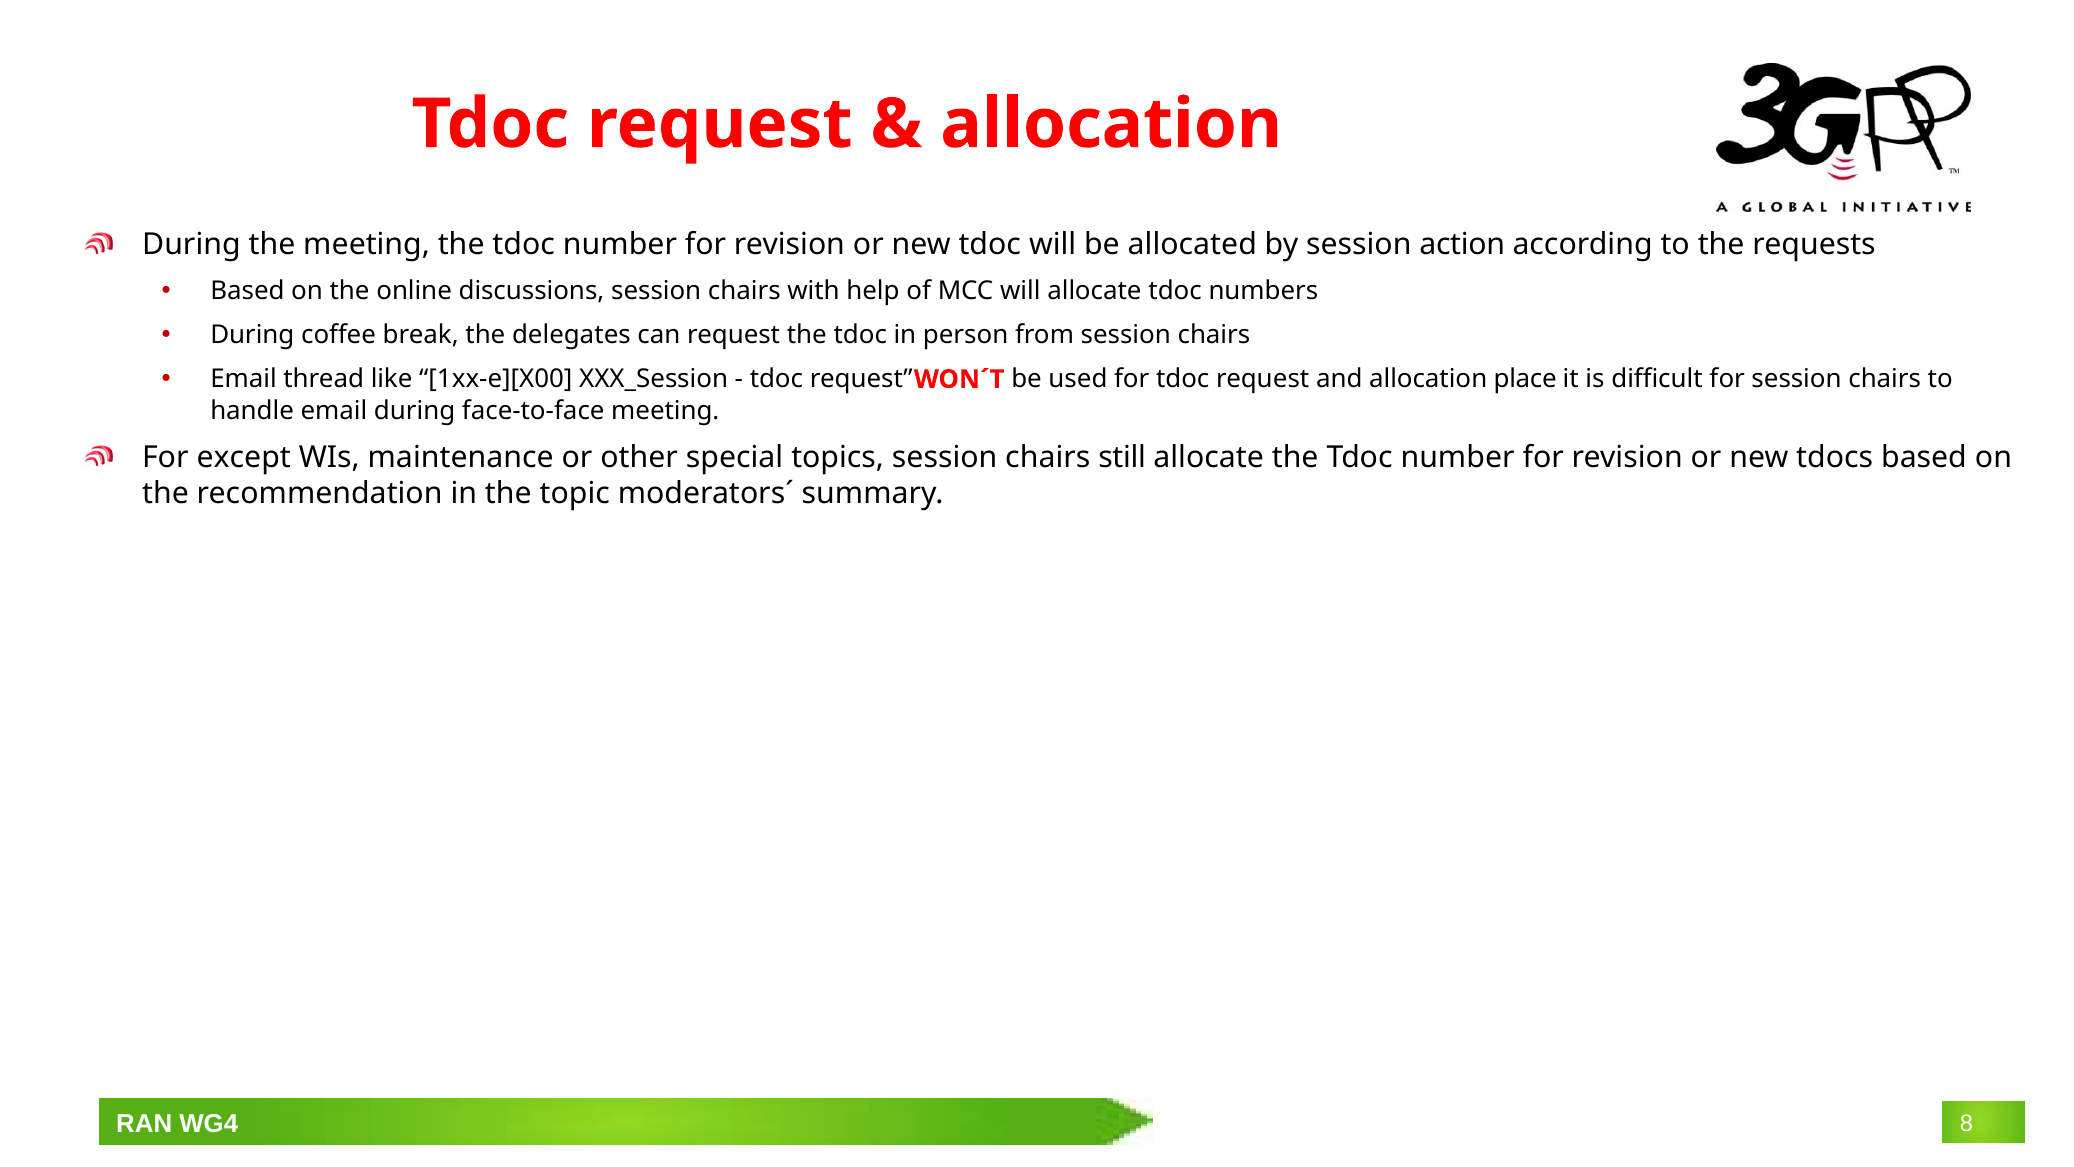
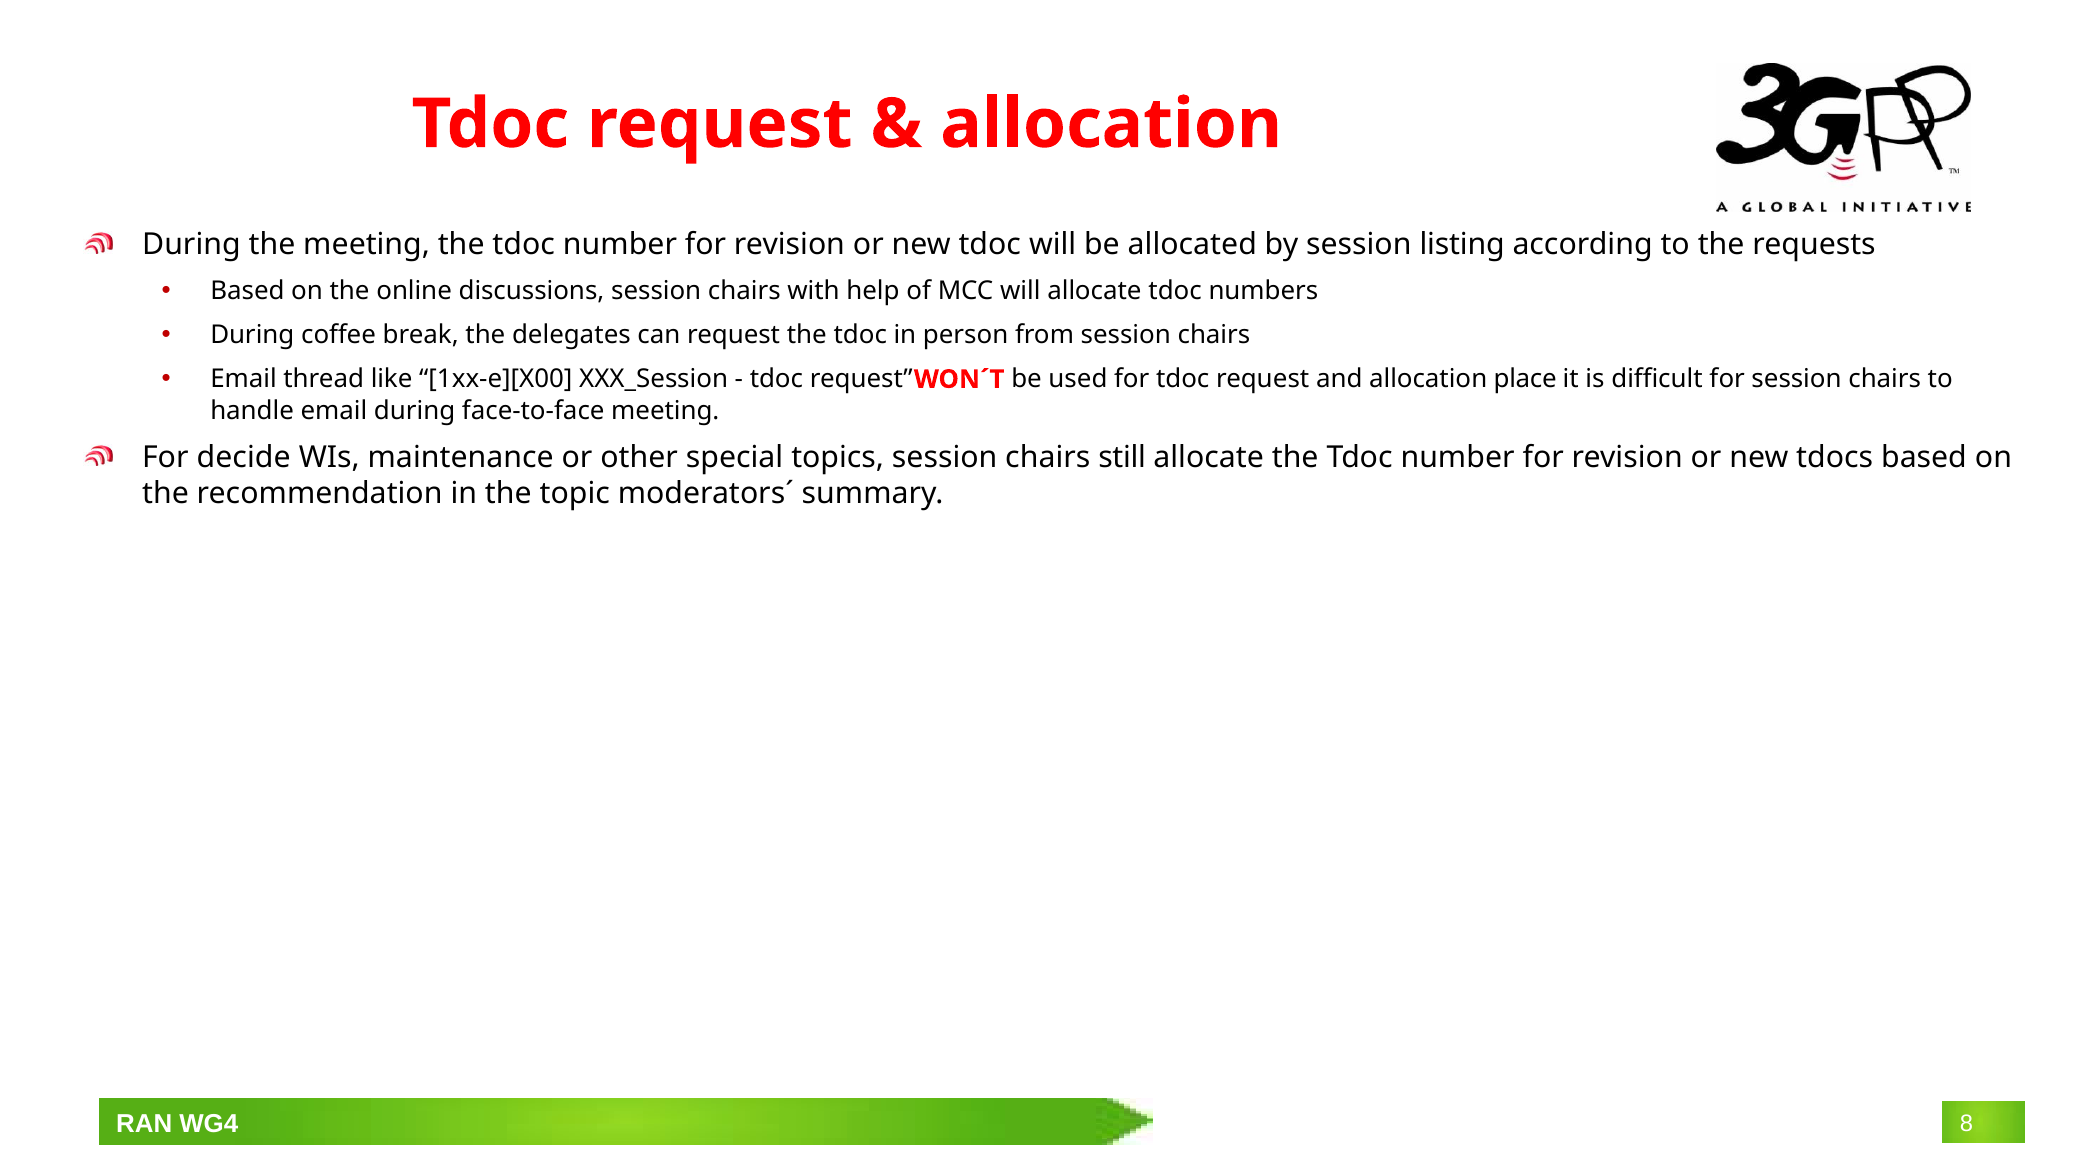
action: action -> listing
except: except -> decide
